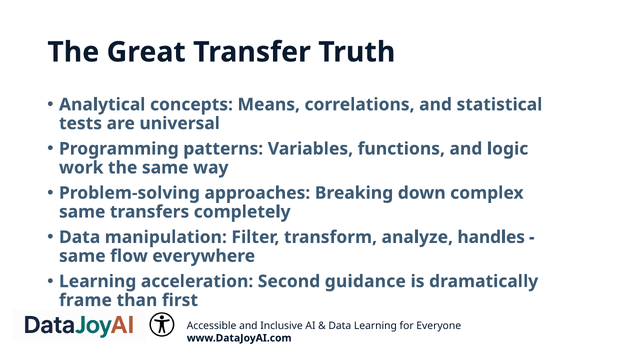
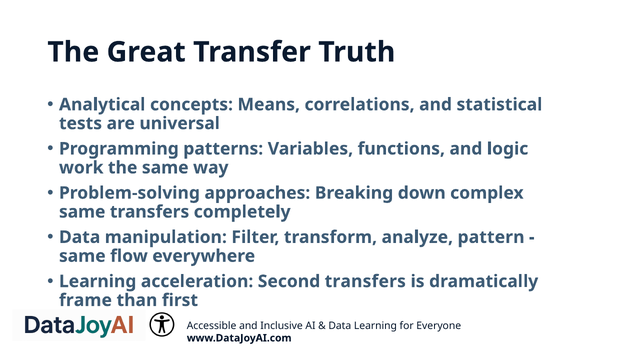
handles: handles -> pattern
Second guidance: guidance -> transfers
